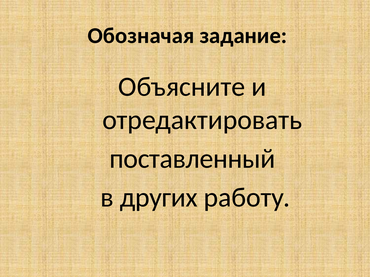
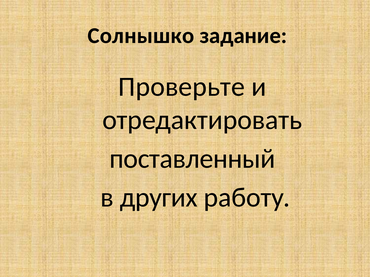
Обозначая: Обозначая -> Солнышко
Объясните: Объясните -> Проверьте
